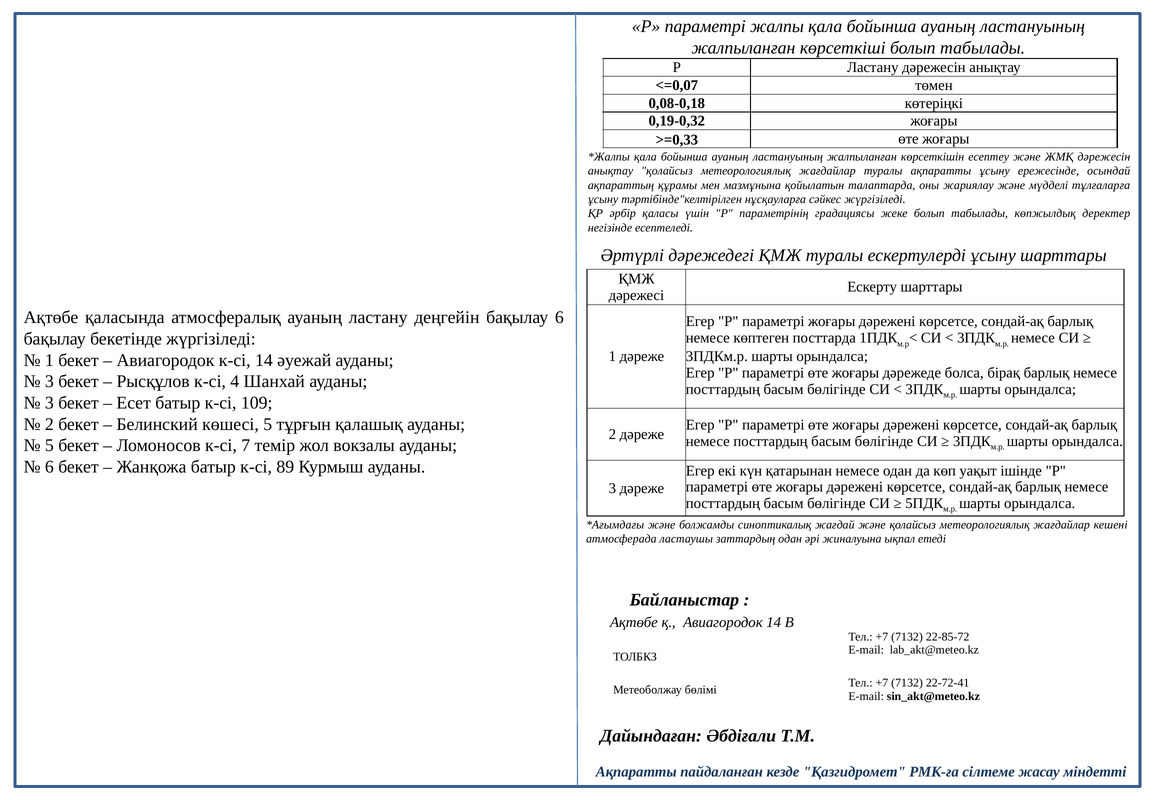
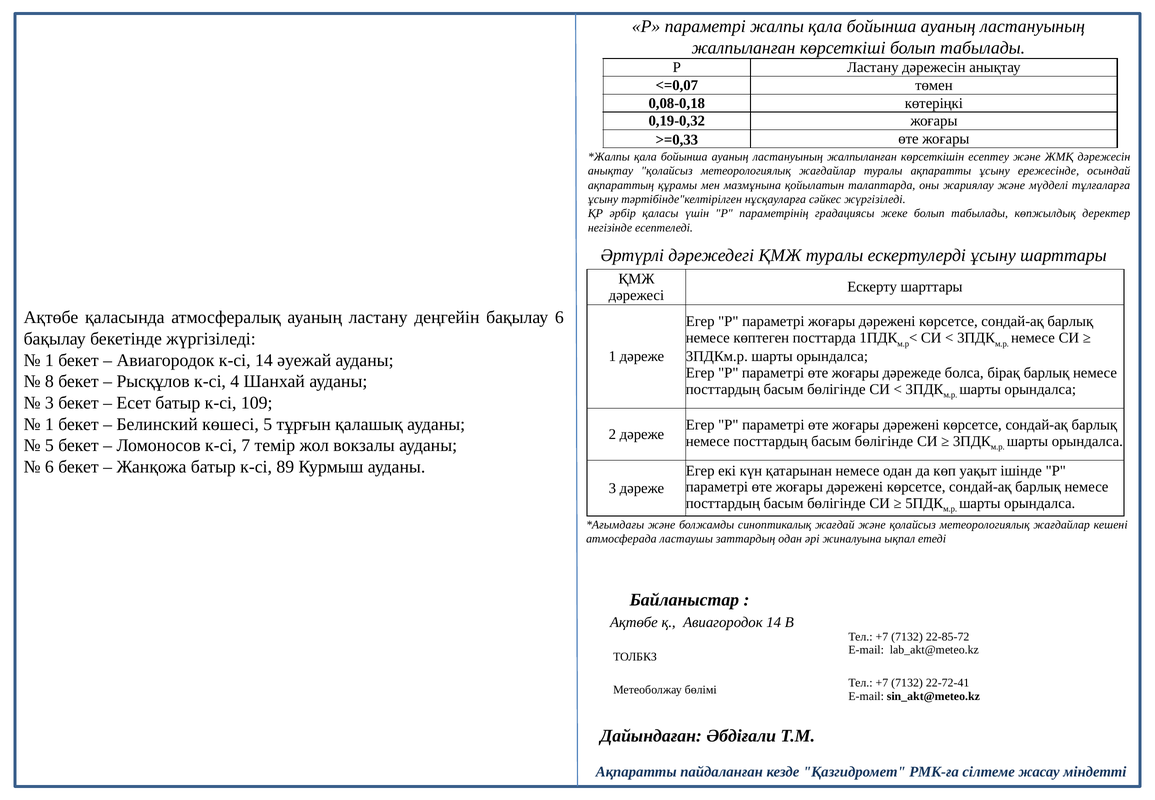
3 at (49, 381): 3 -> 8
2 at (49, 424): 2 -> 1
